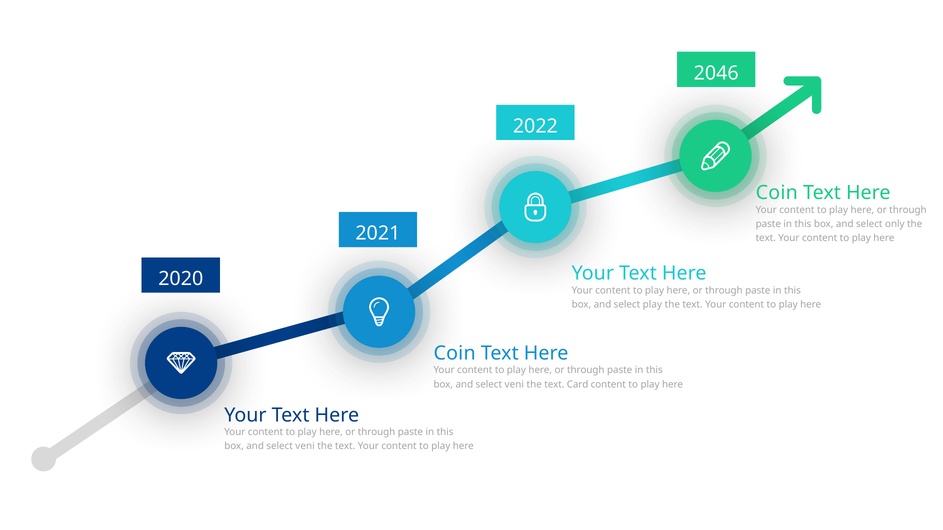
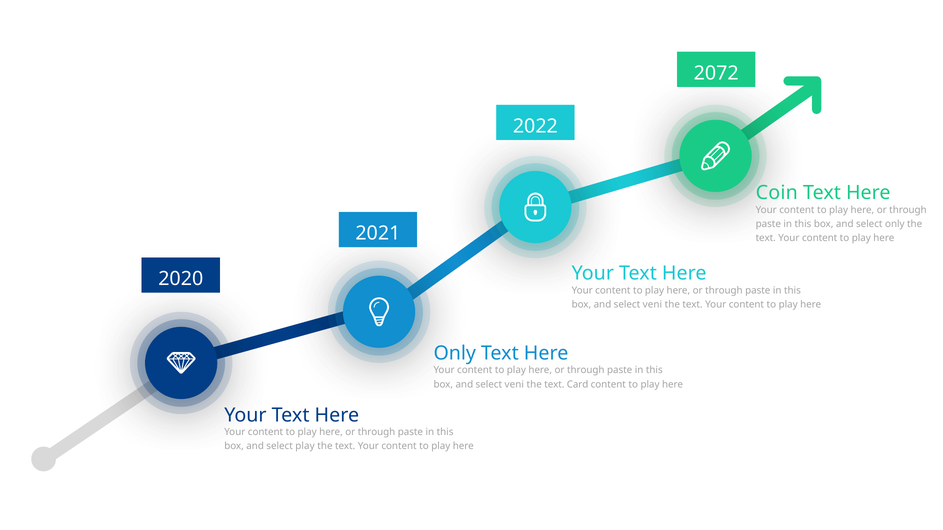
2046: 2046 -> 2072
play at (652, 305): play -> veni
Coin at (455, 354): Coin -> Only
veni at (305, 446): veni -> play
